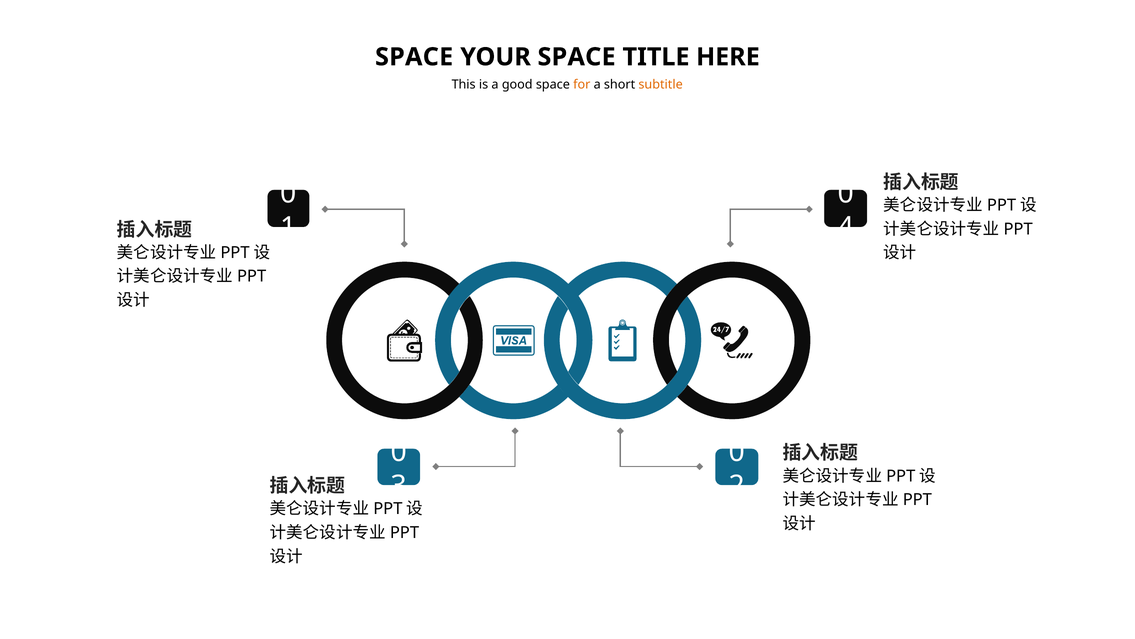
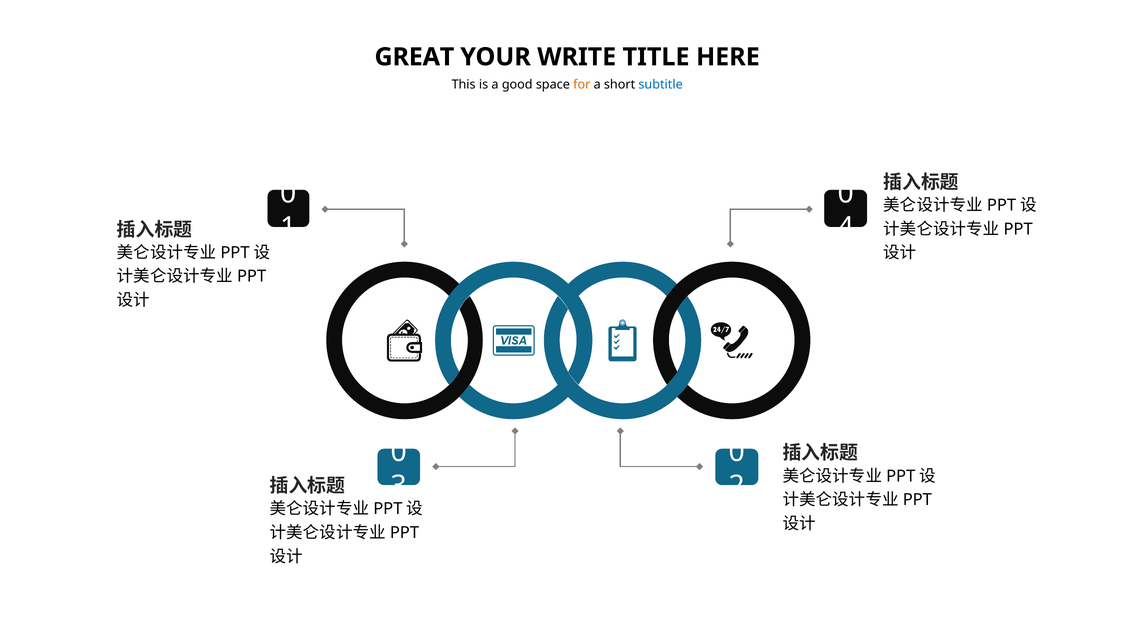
SPACE at (414, 57): SPACE -> GREAT
YOUR SPACE: SPACE -> WRITE
subtitle colour: orange -> blue
